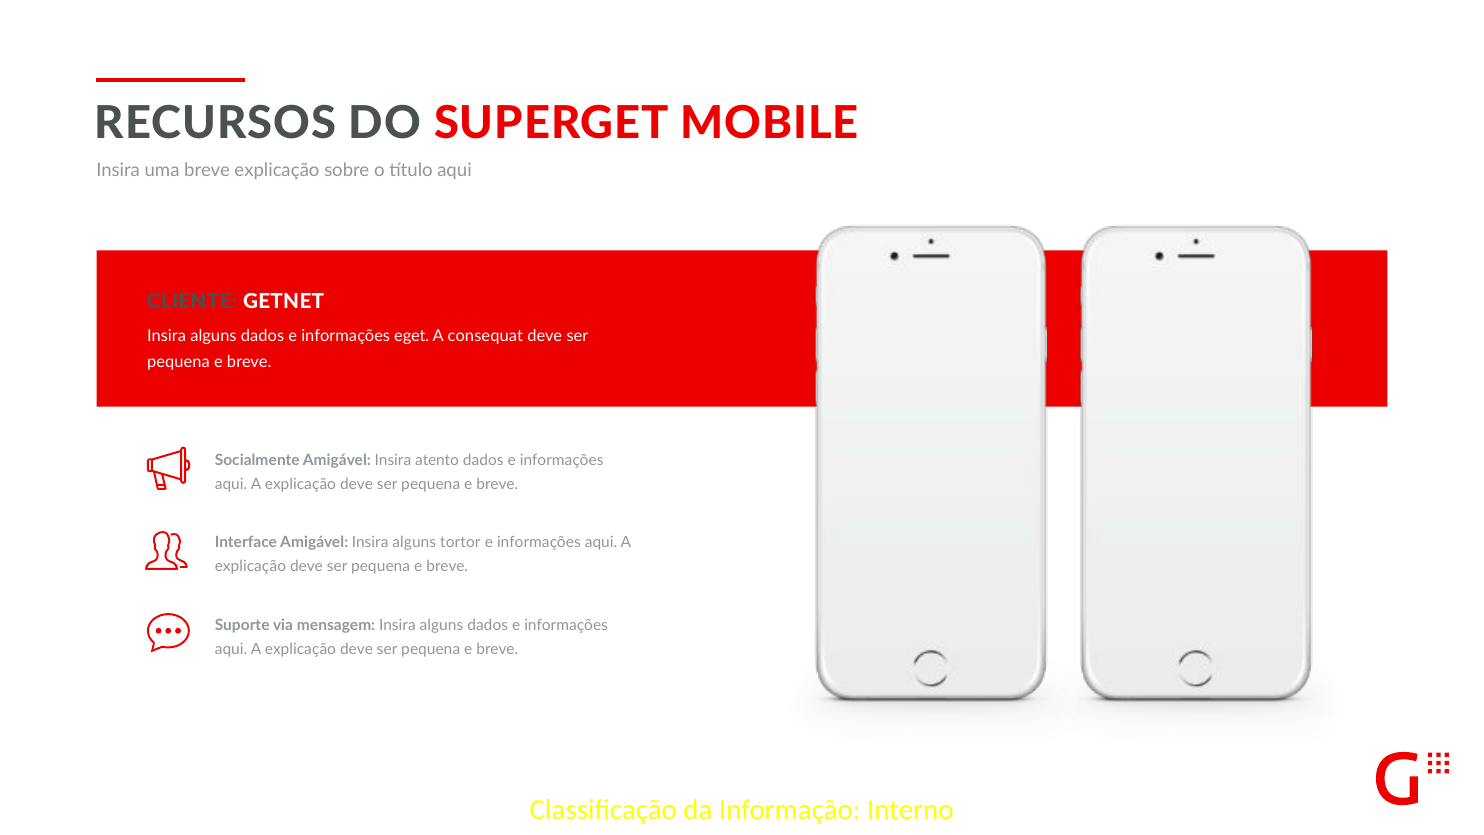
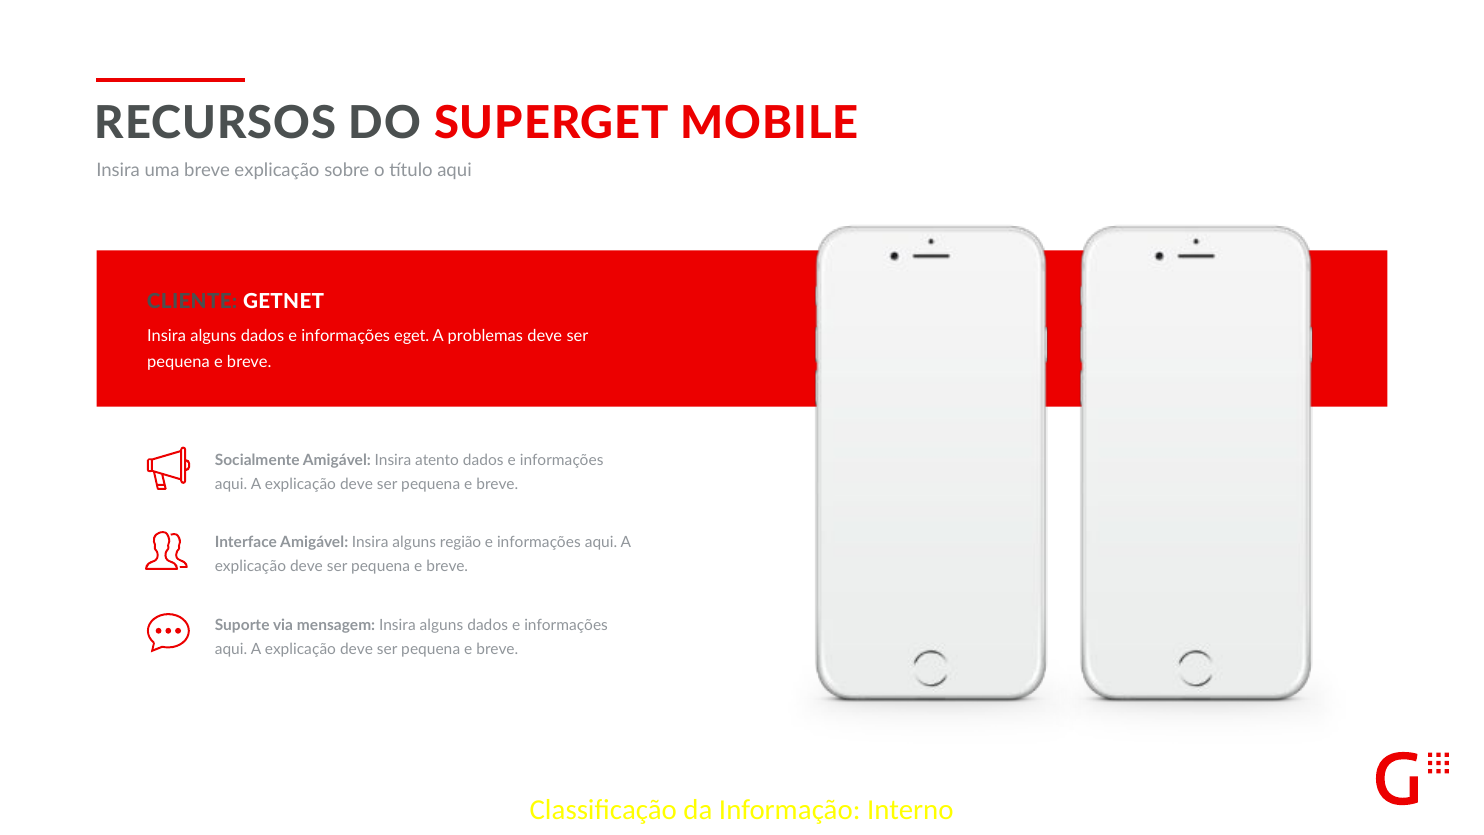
consequat: consequat -> problemas
tortor: tortor -> região
